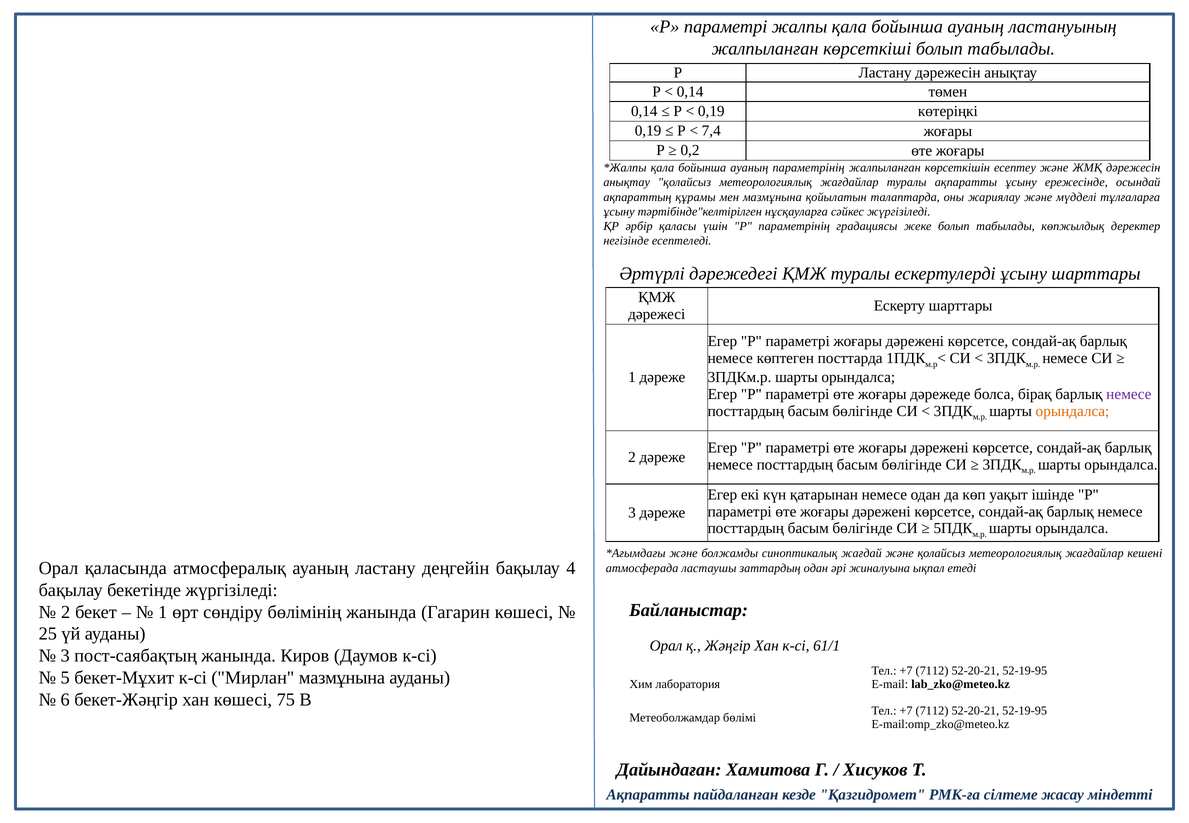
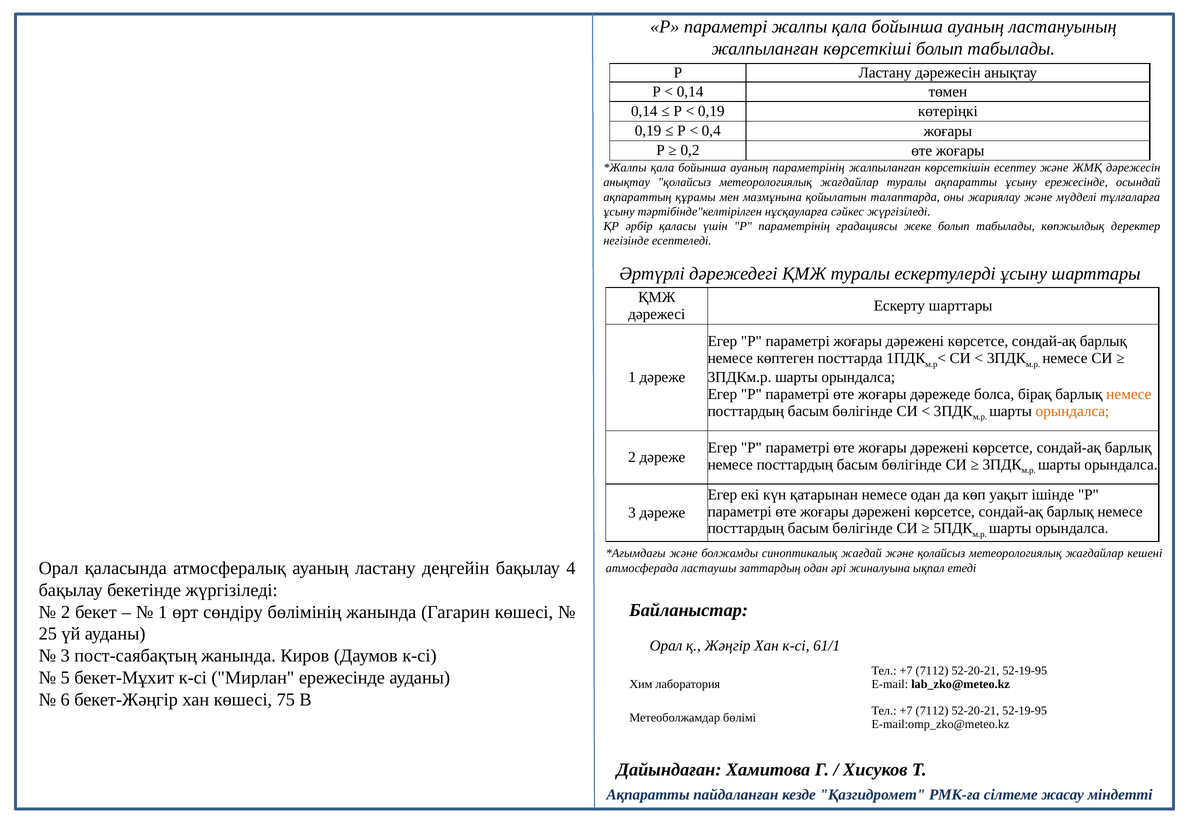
7,4: 7,4 -> 0,4
немесе at (1129, 394) colour: purple -> orange
Мирлан мазмұнына: мазмұнына -> ережесінде
